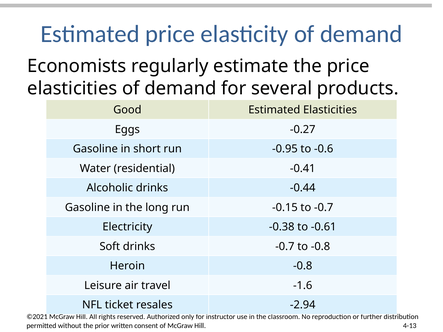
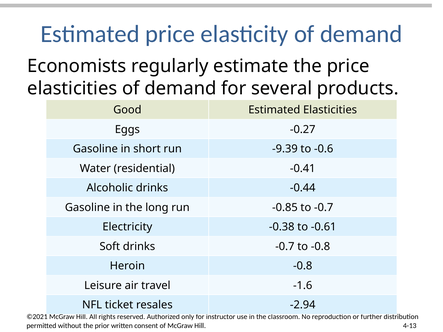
-0.95: -0.95 -> -9.39
-0.15: -0.15 -> -0.85
